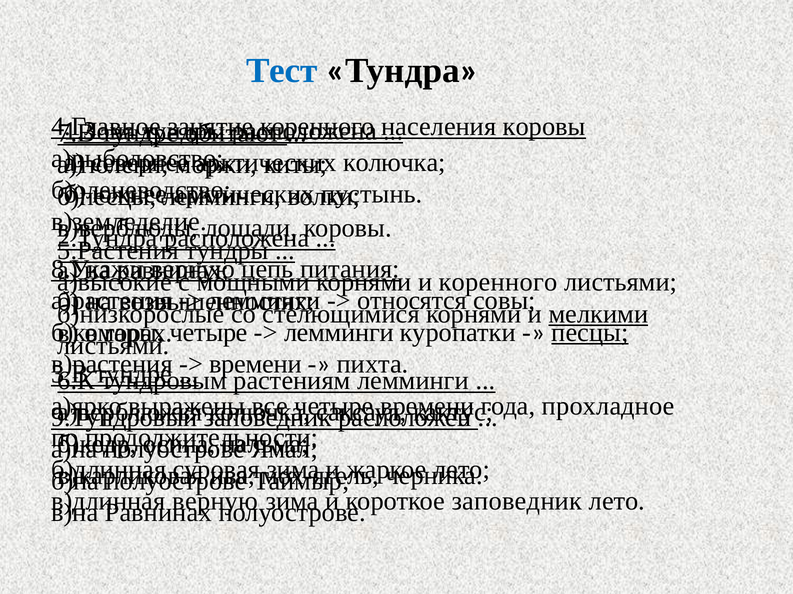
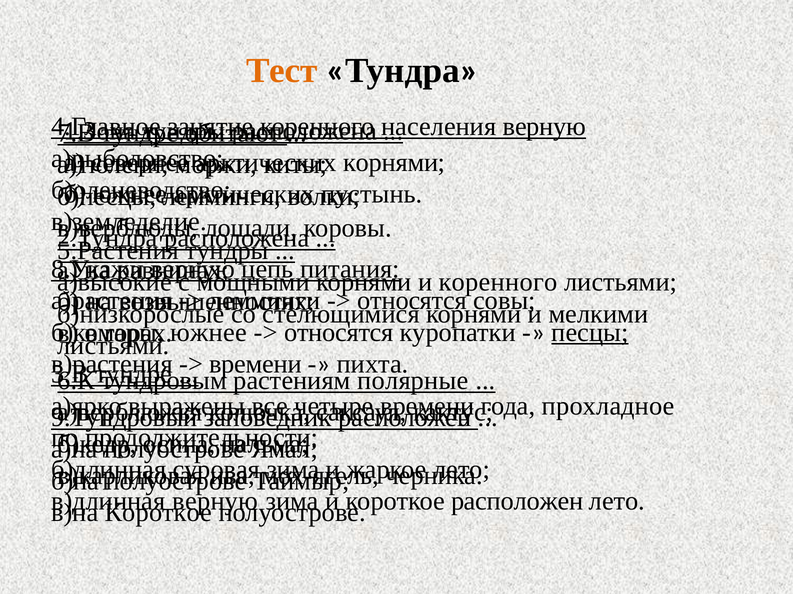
Тест colour: blue -> orange
коровы at (544, 127): коровы -> верную
колючка at (394, 163): колючка -> корнями
мелкими underline: present -> none
четыре at (209, 333): четыре -> южнее
лемминги at (339, 333): лемминги -> относятся
лемминги at (413, 381): лемминги -> полярные
короткое заповедник: заповедник -> расположен
Равнинах at (158, 513): Равнинах -> Короткое
